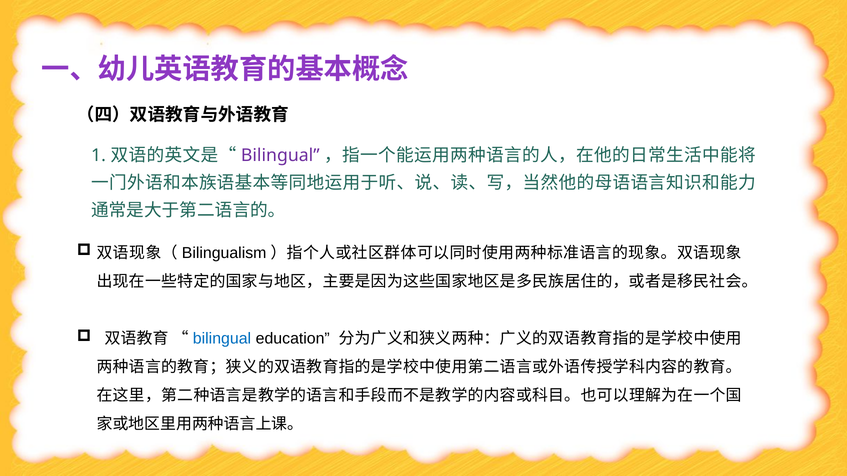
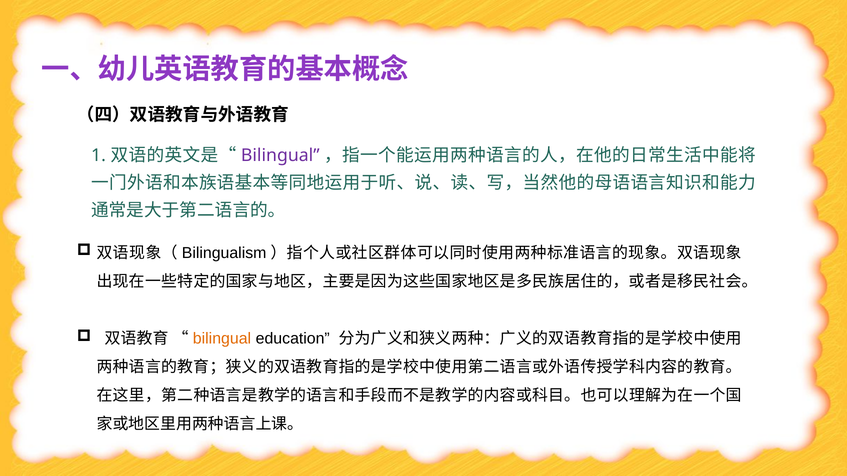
bilingual at (222, 339) colour: blue -> orange
